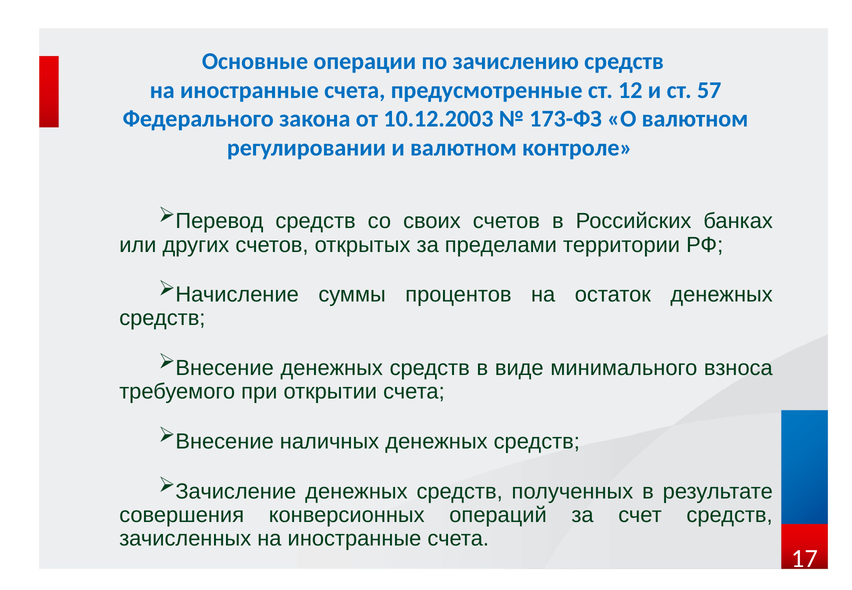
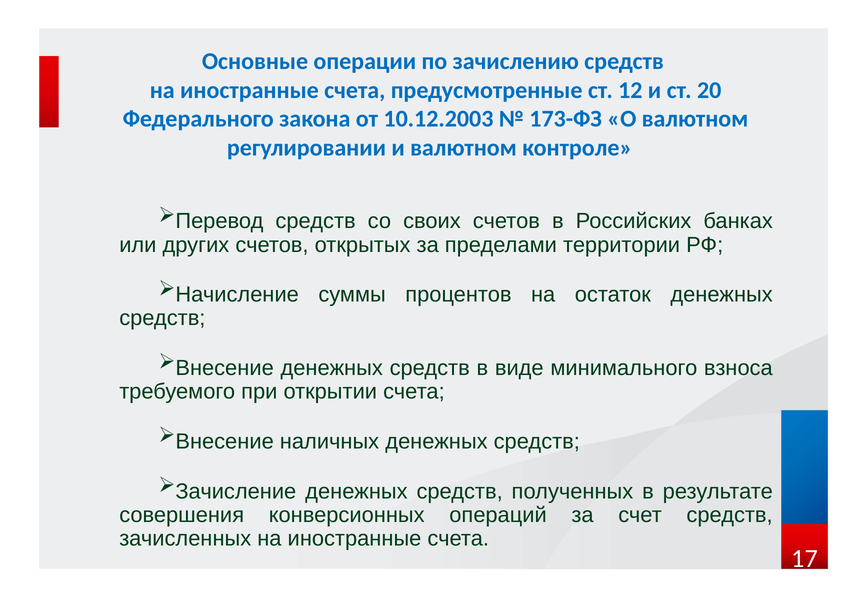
57: 57 -> 20
